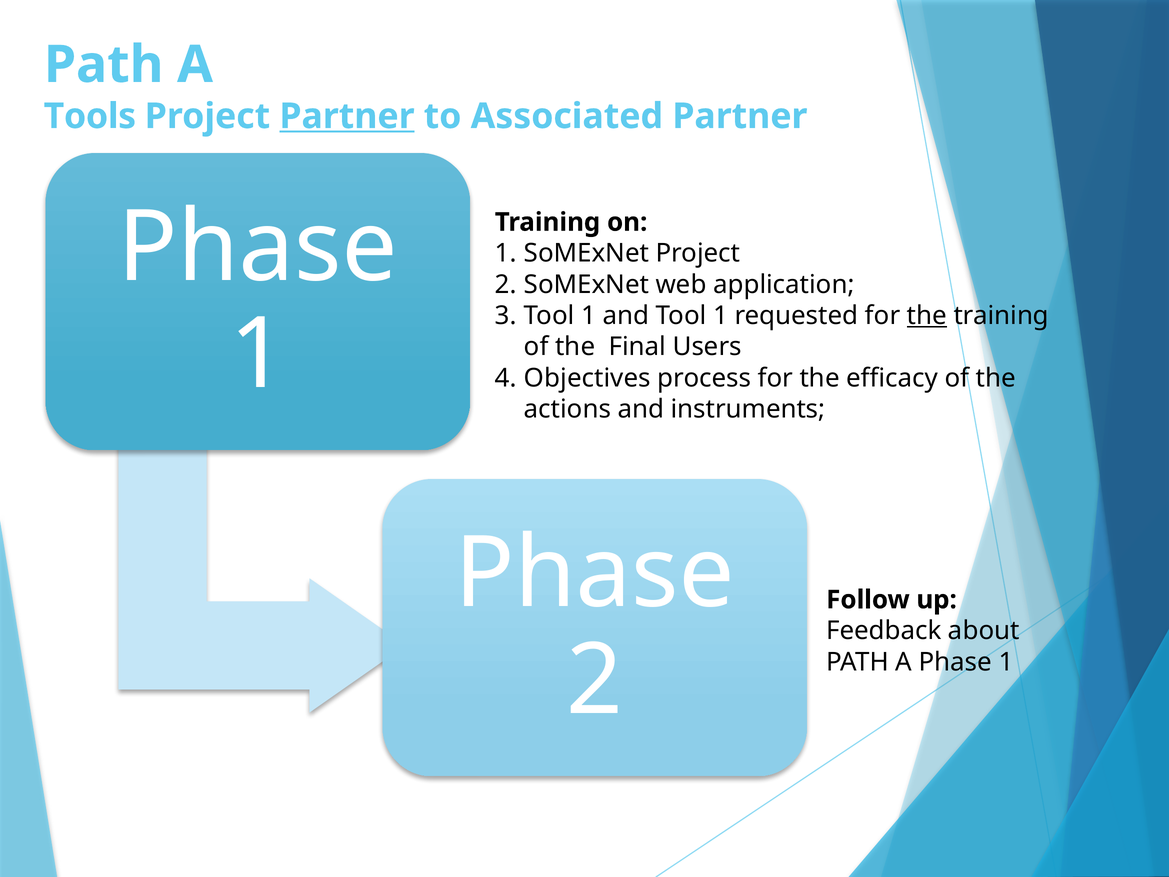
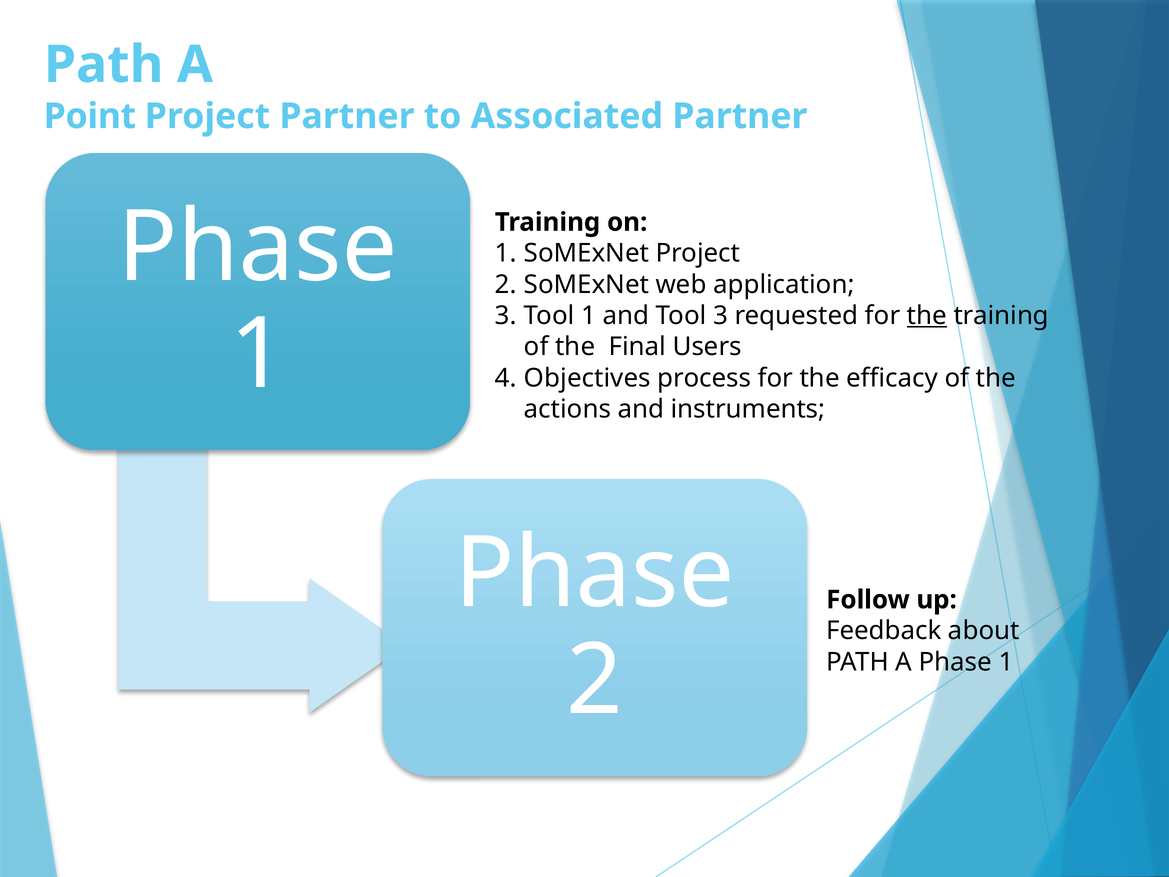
Tools: Tools -> Point
Partner at (347, 116) underline: present -> none
and Tool 1: 1 -> 3
